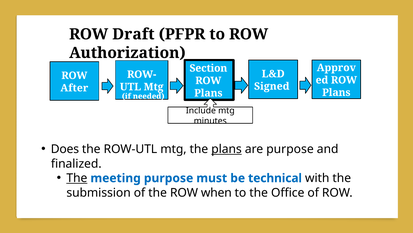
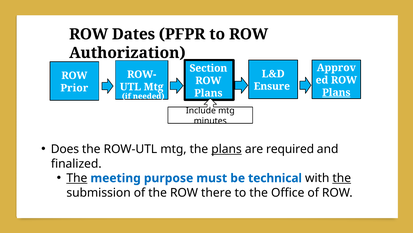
Draft: Draft -> Dates
Signed: Signed -> Ensure
After: After -> Prior
Plans at (336, 92) underline: none -> present
are purpose: purpose -> required
the at (342, 178) underline: none -> present
when: when -> there
